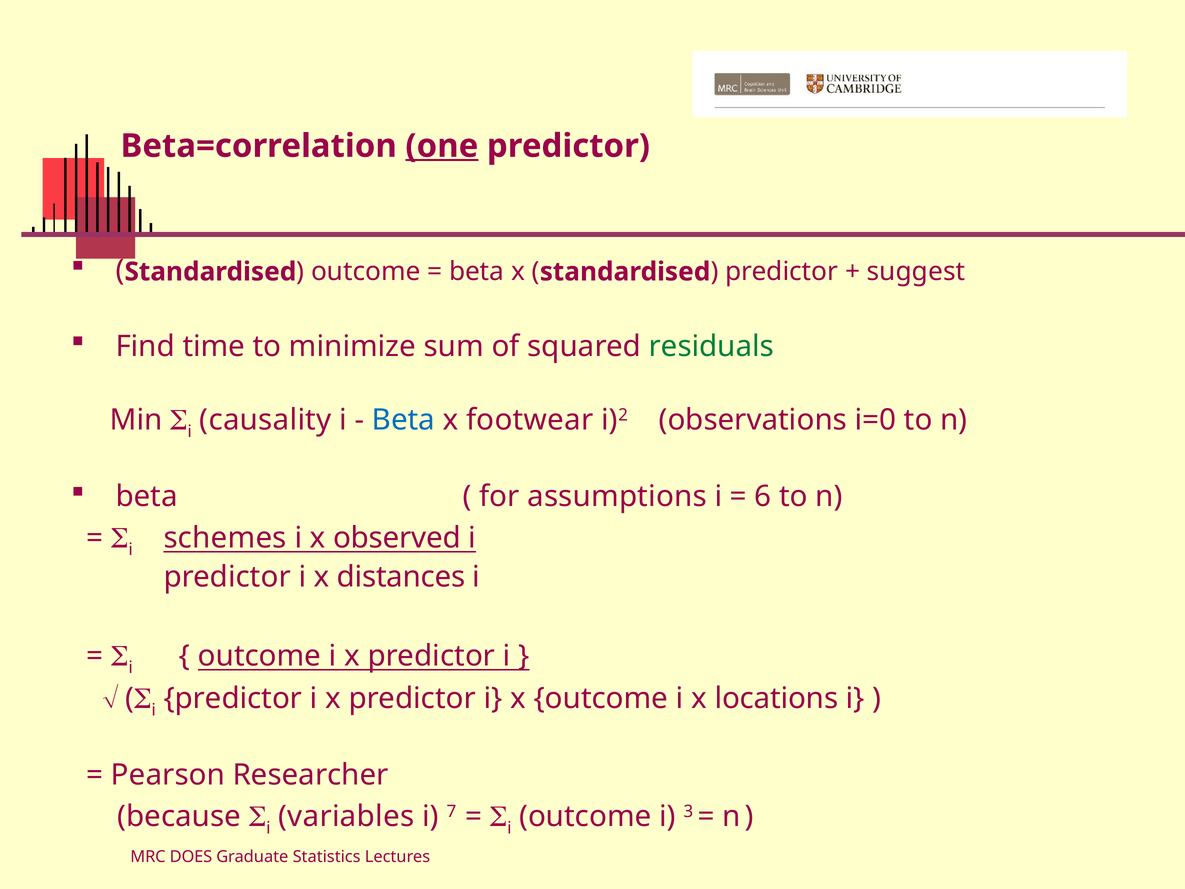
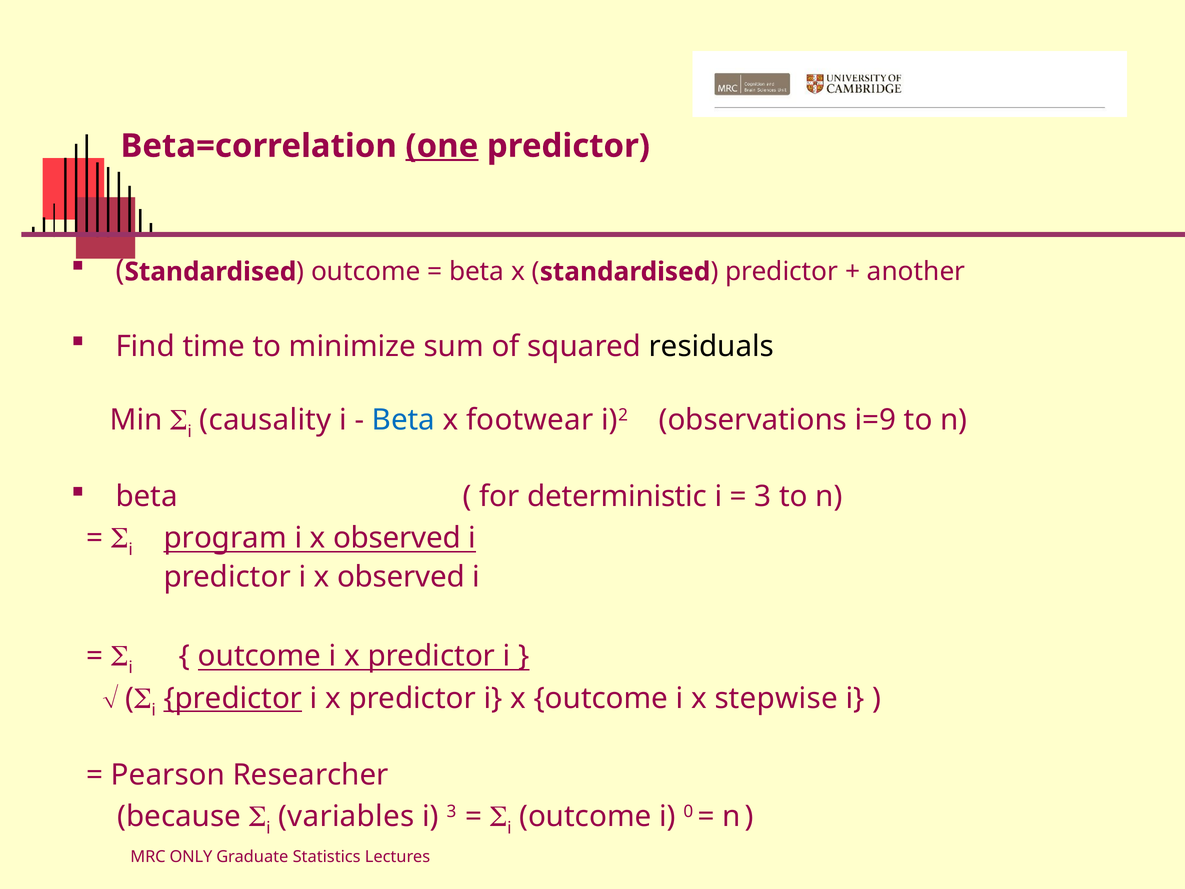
suggest: suggest -> another
residuals colour: green -> black
i=0: i=0 -> i=9
assumptions: assumptions -> deterministic
6 at (763, 497): 6 -> 3
schemes: schemes -> program
predictor i x distances: distances -> observed
predictor at (233, 698) underline: none -> present
locations: locations -> stepwise
i 7: 7 -> 3
3: 3 -> 0
DOES: DOES -> ONLY
